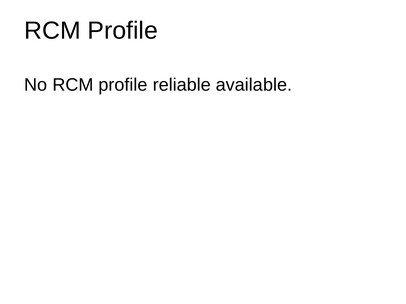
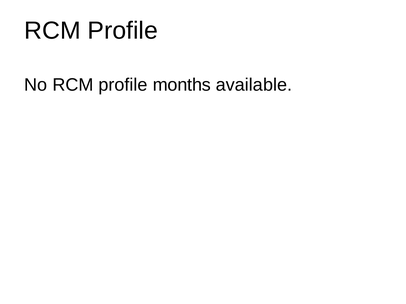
reliable: reliable -> months
